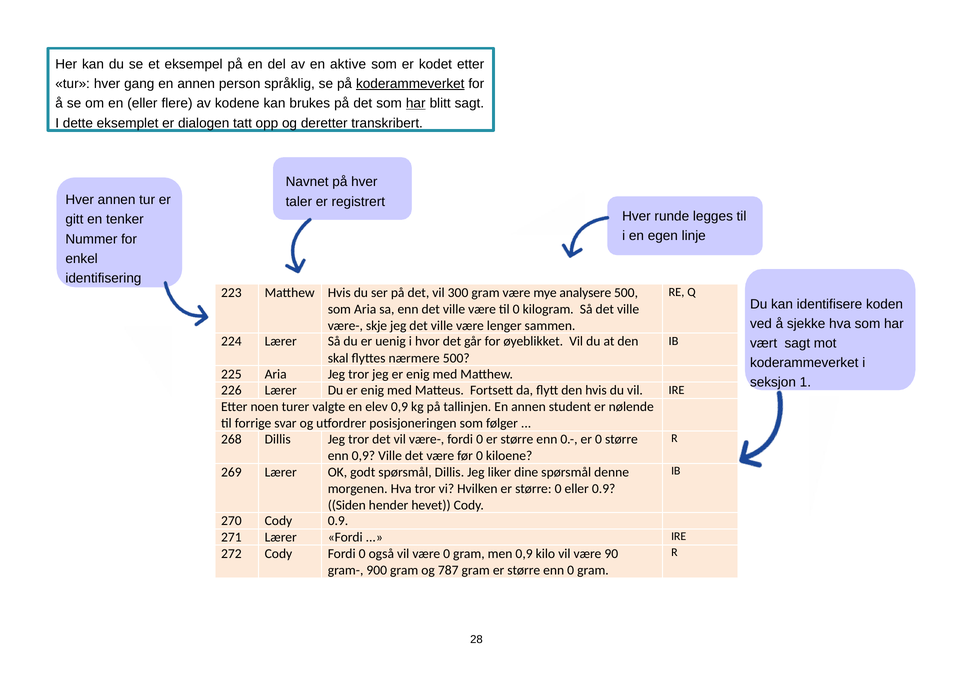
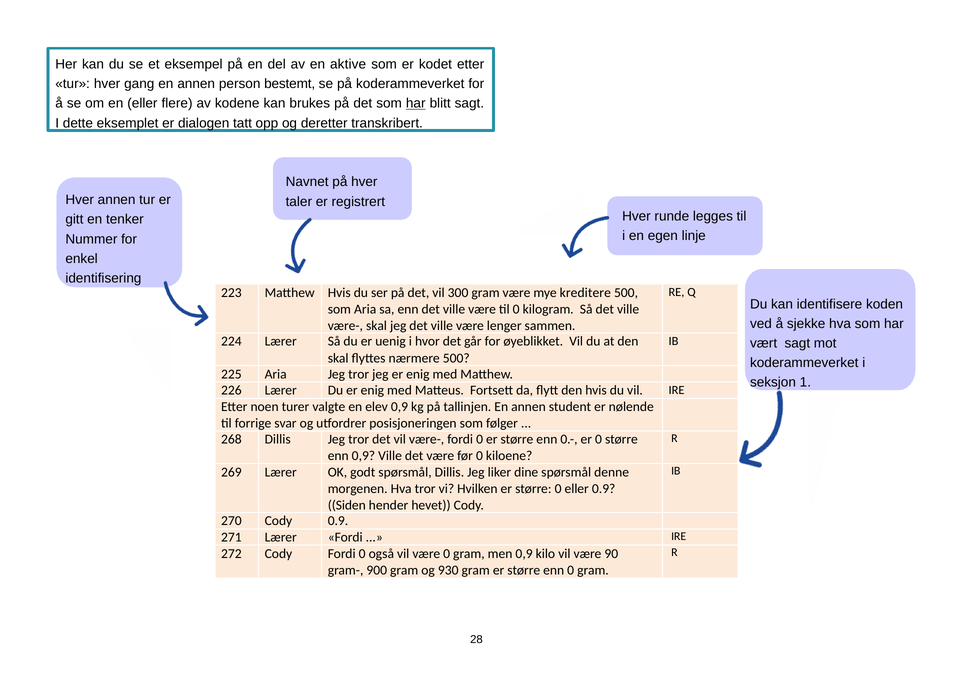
språklig: språklig -> bestemt
koderammeverket at (410, 84) underline: present -> none
analysere: analysere -> kreditere
være- skje: skje -> skal
787: 787 -> 930
